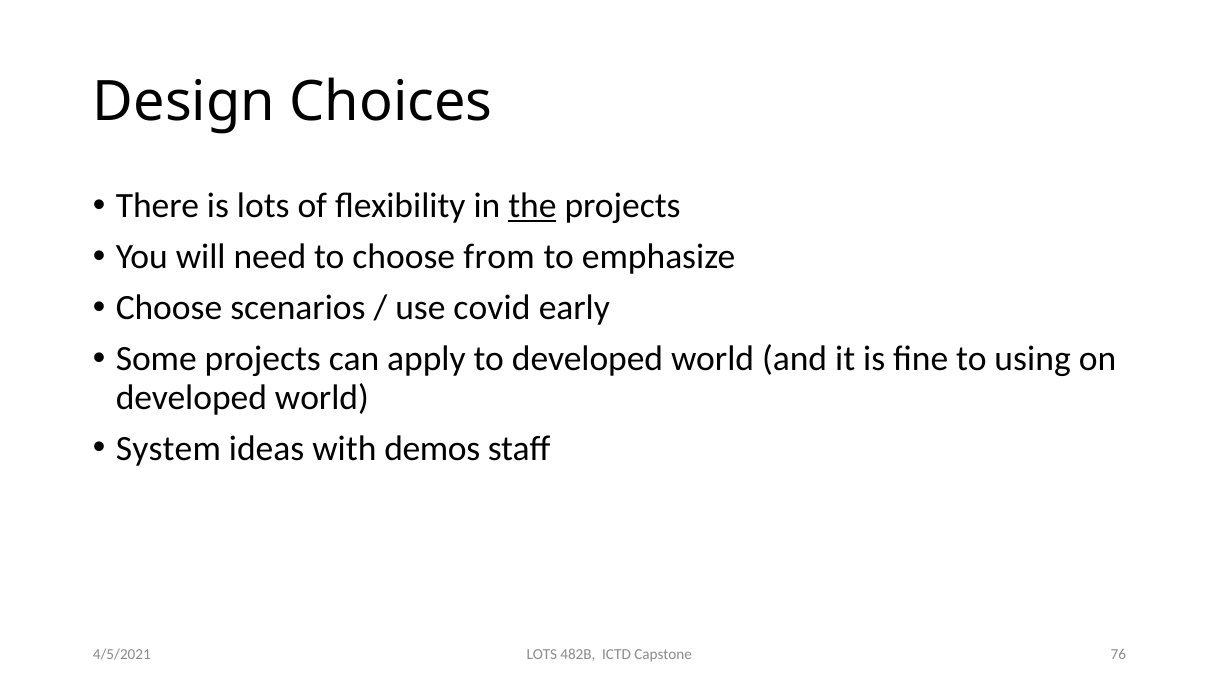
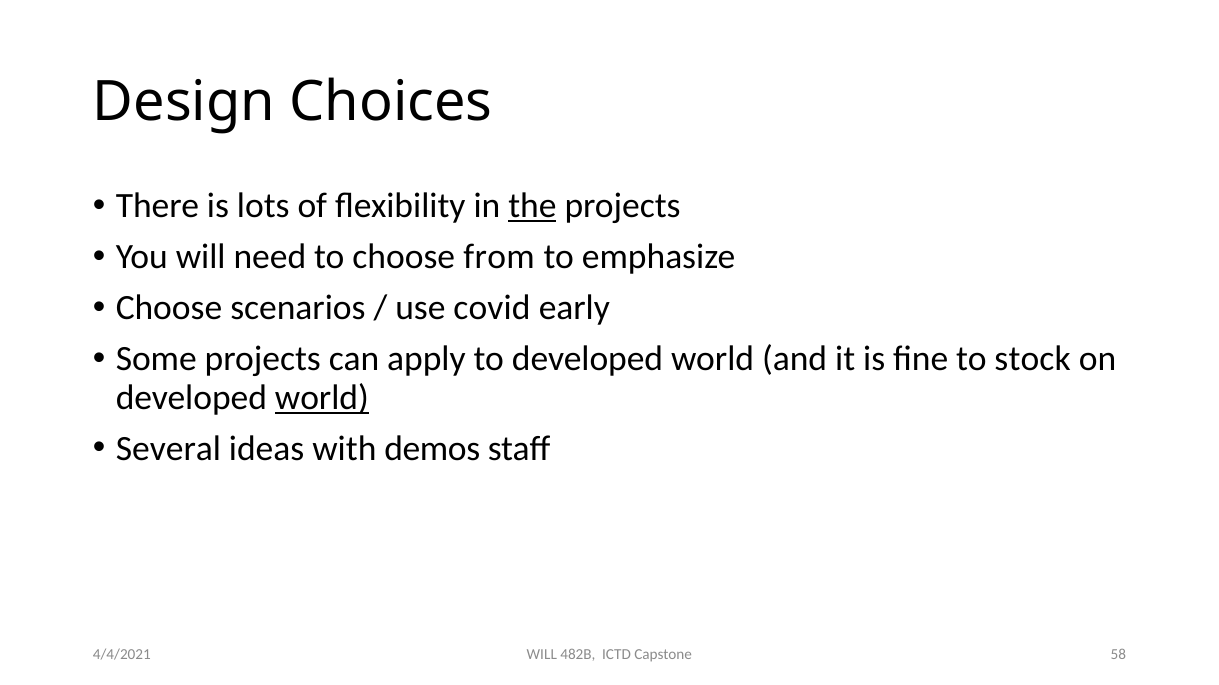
using: using -> stock
world at (322, 398) underline: none -> present
System: System -> Several
LOTS at (542, 655): LOTS -> WILL
76: 76 -> 58
4/5/2021: 4/5/2021 -> 4/4/2021
